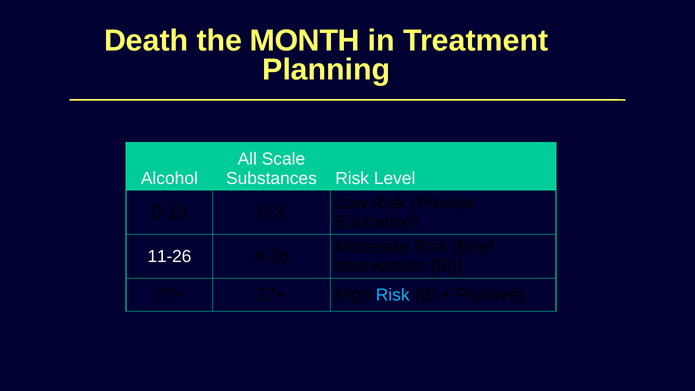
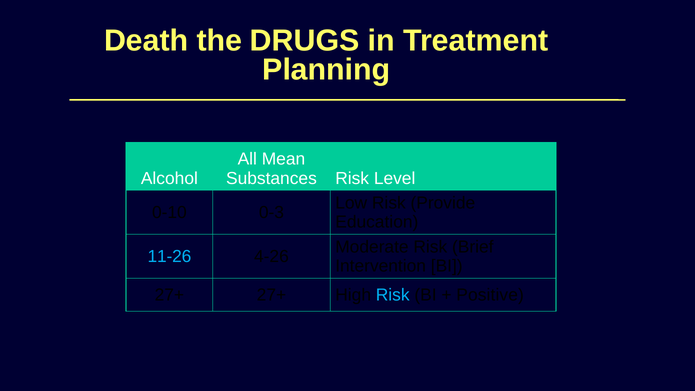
MONTH: MONTH -> DRUGS
Scale: Scale -> Mean
11-26 colour: white -> light blue
